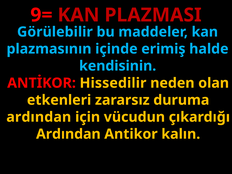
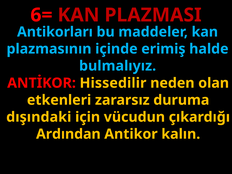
9=: 9= -> 6=
Görülebilir: Görülebilir -> Antikorları
kendisinin: kendisinin -> bulmalıyız
ardından at (39, 117): ardından -> dışındaki
